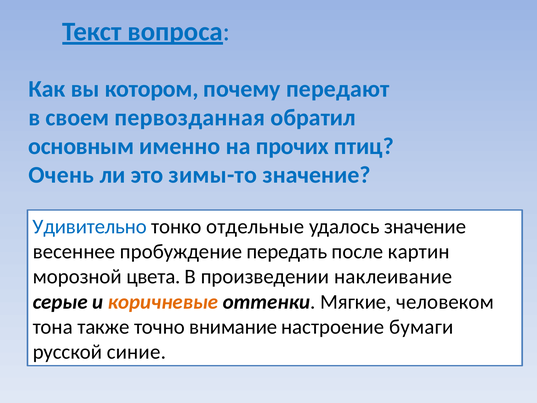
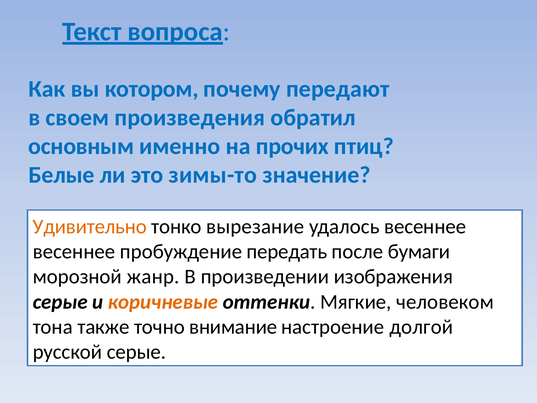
первозданная: первозданная -> произведения
Очень: Очень -> Белые
Удивительно colour: blue -> orange
отдельные: отдельные -> вырезание
удалось значение: значение -> весеннее
картин: картин -> бумаги
цвета: цвета -> жанр
наклеивание: наклеивание -> изображения
бумаги: бумаги -> долгой
русской синие: синие -> серые
